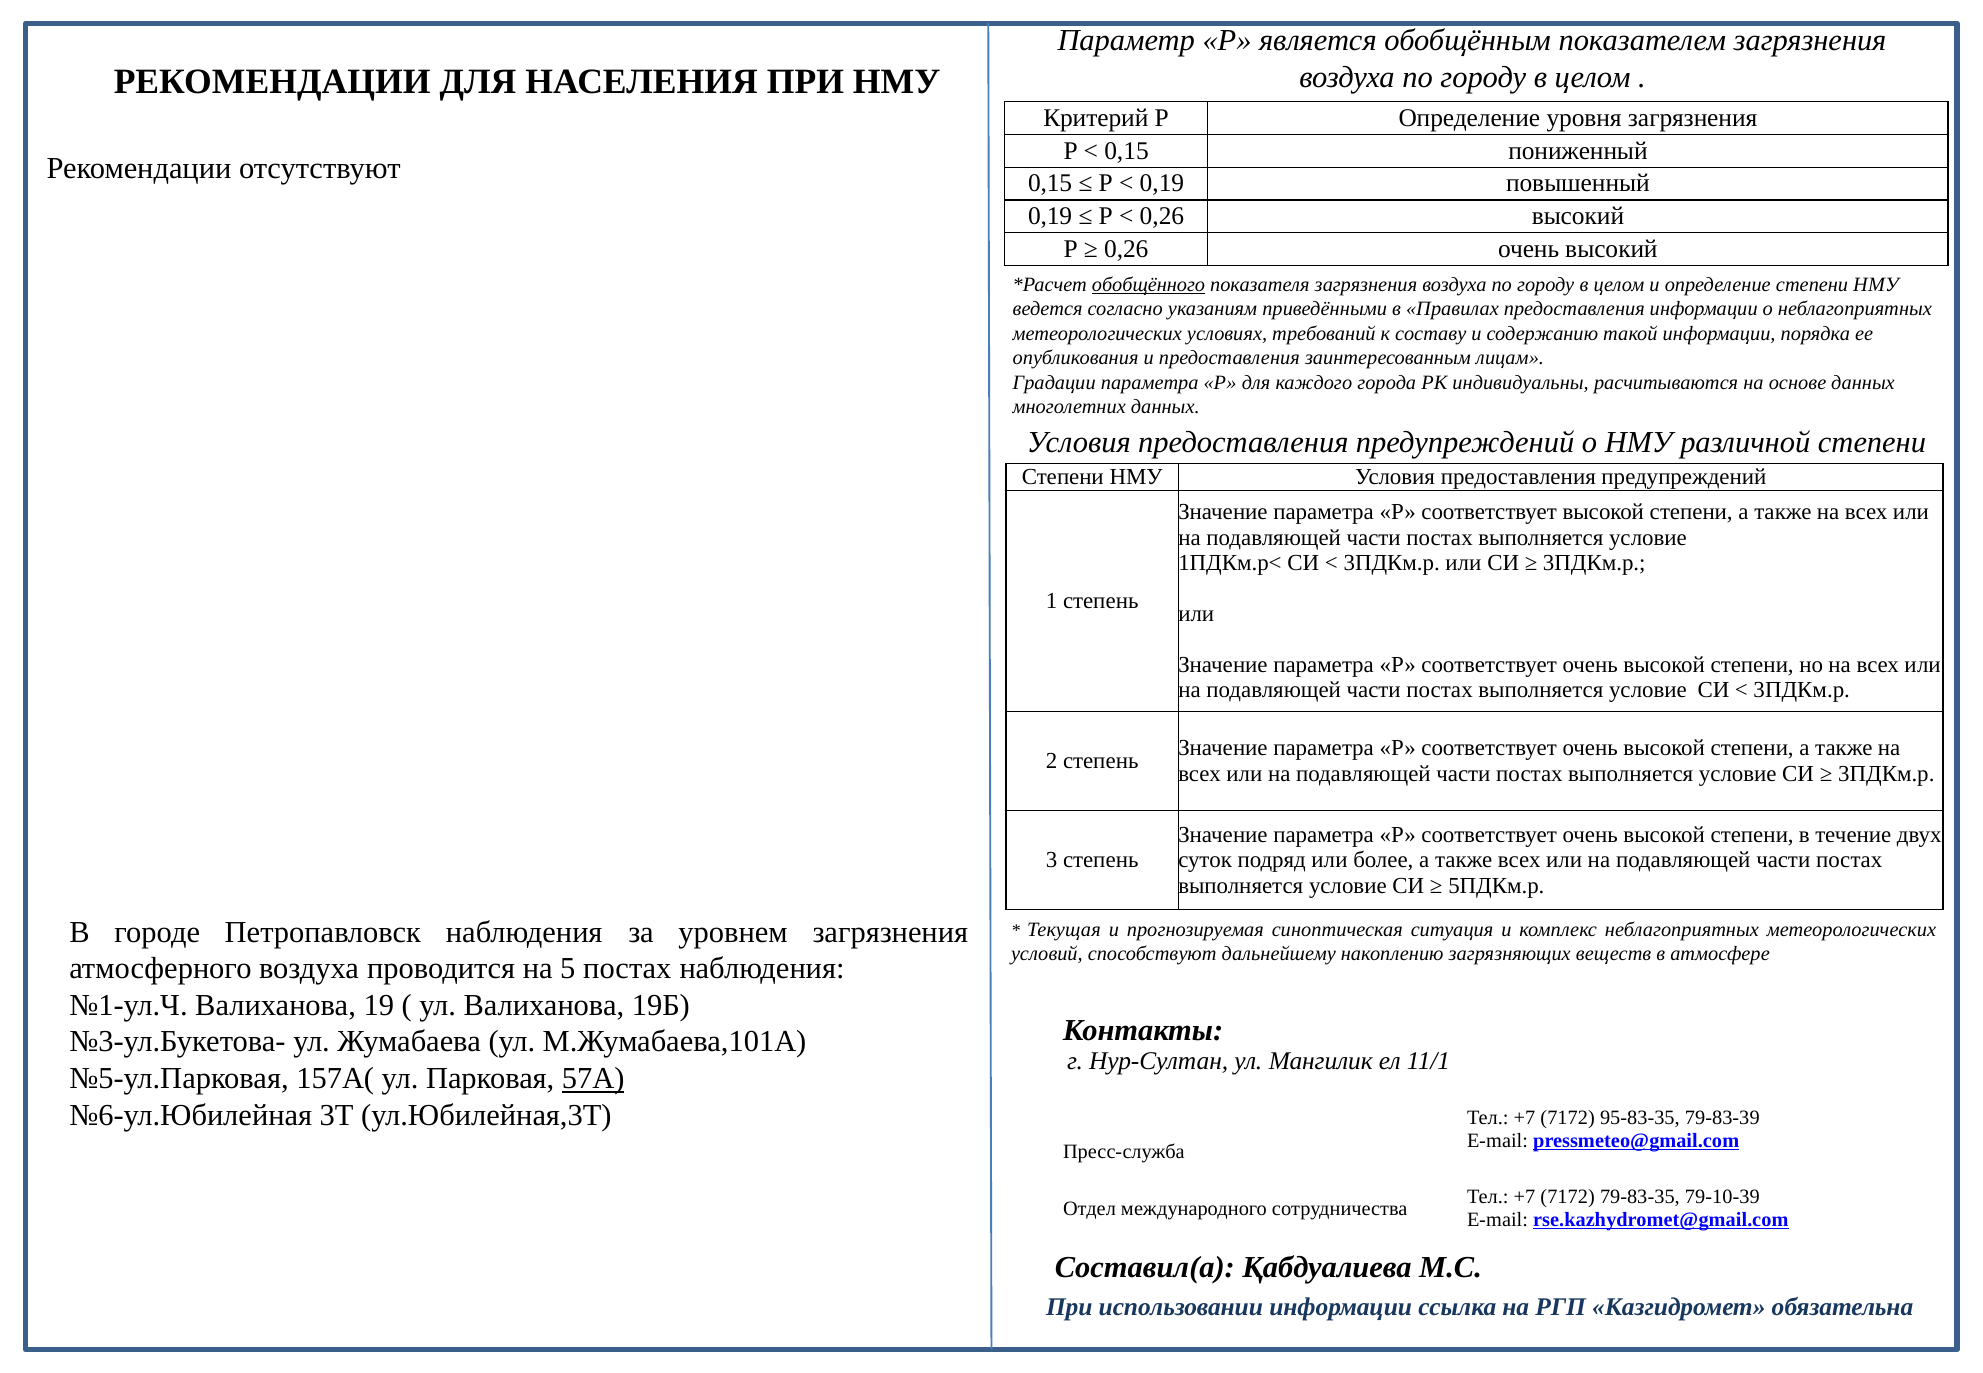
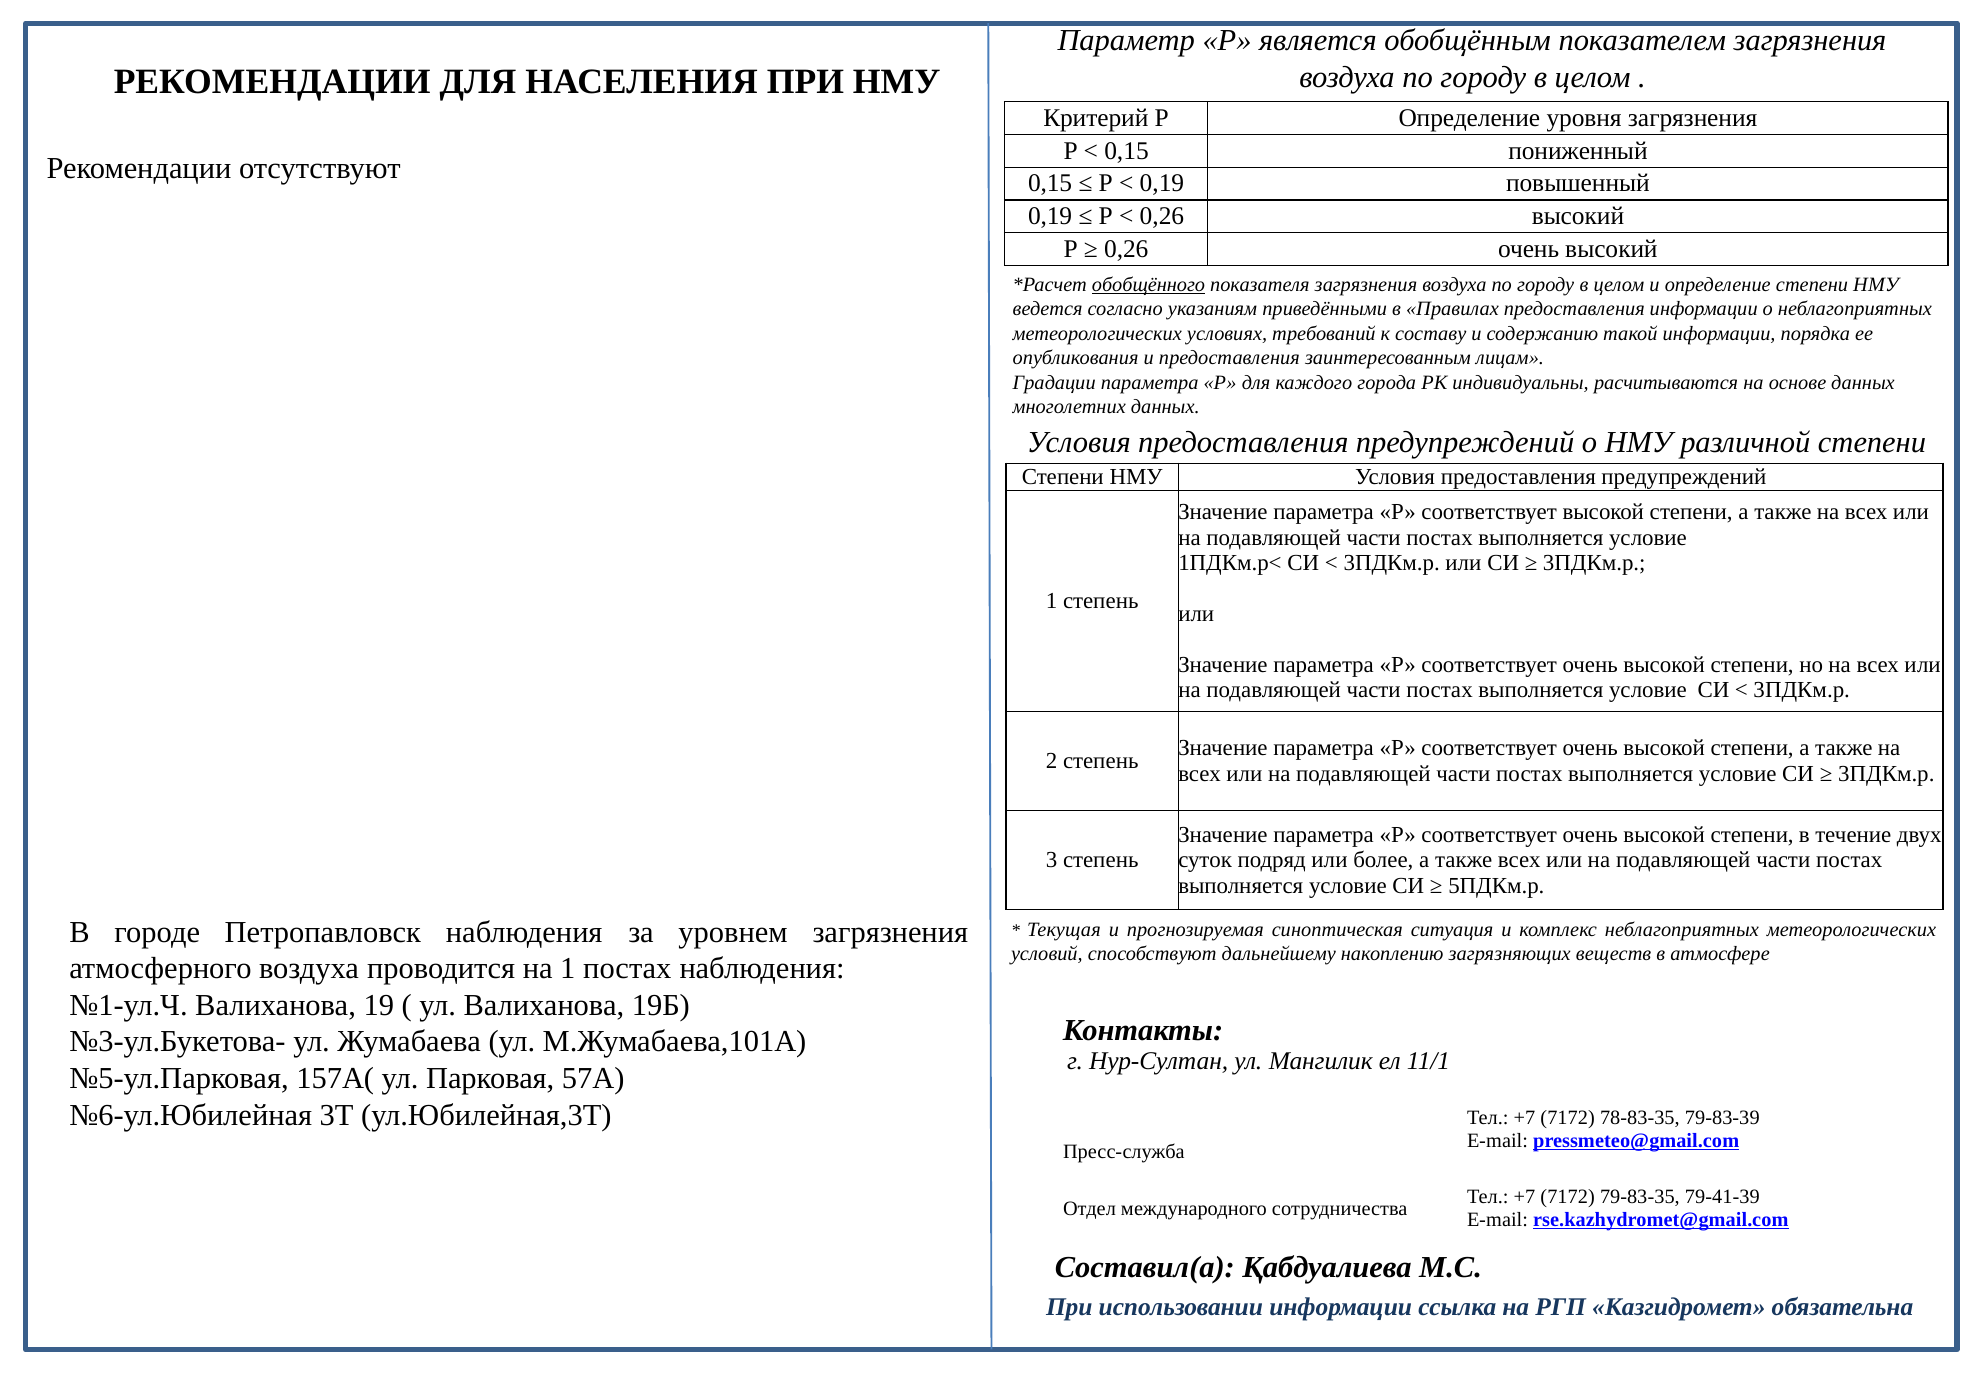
на 5: 5 -> 1
57А underline: present -> none
95-83-35: 95-83-35 -> 78-83-35
79-10-39: 79-10-39 -> 79-41-39
